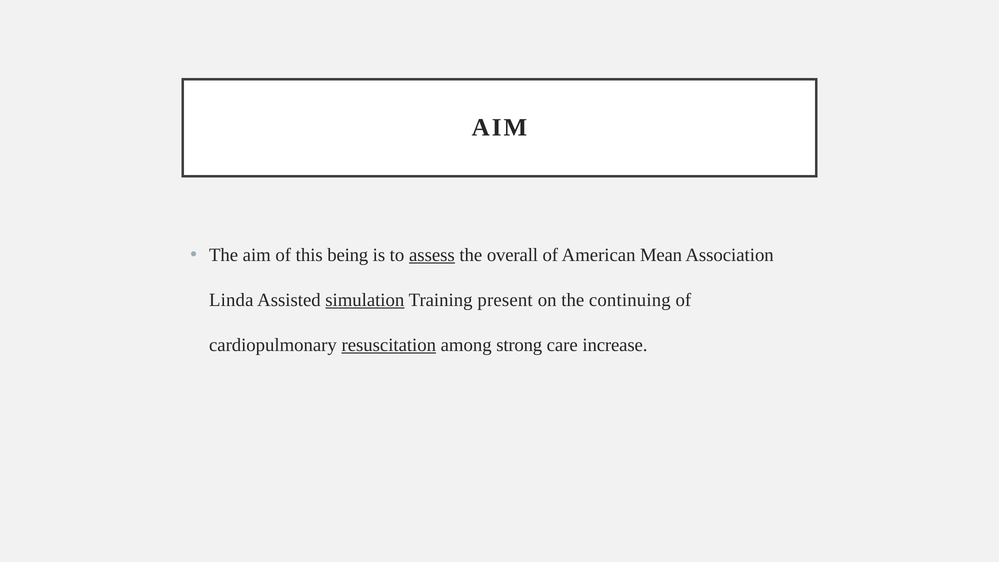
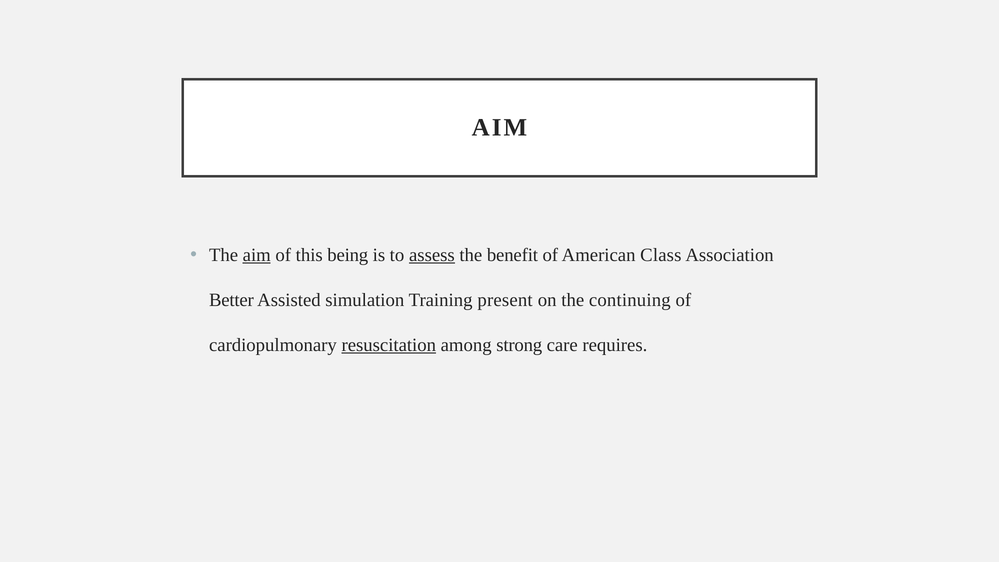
aim at (257, 255) underline: none -> present
overall: overall -> benefit
Mean: Mean -> Class
Linda: Linda -> Better
simulation underline: present -> none
increase: increase -> requires
